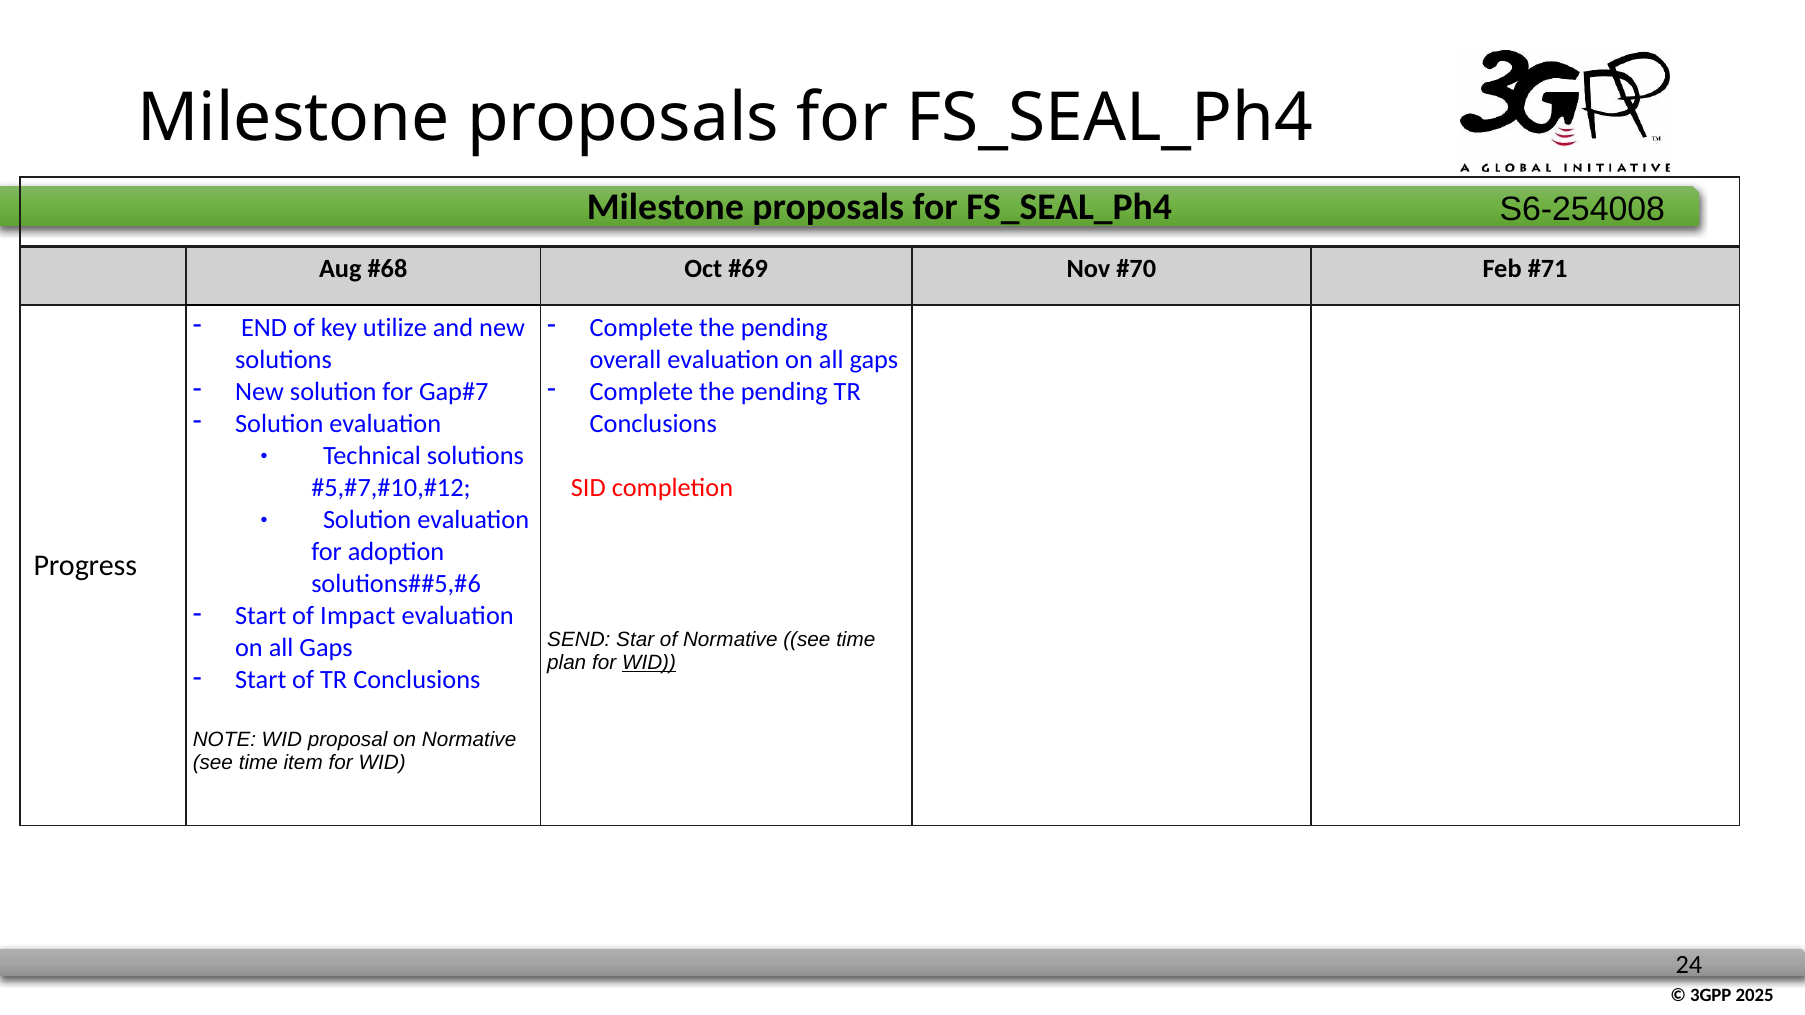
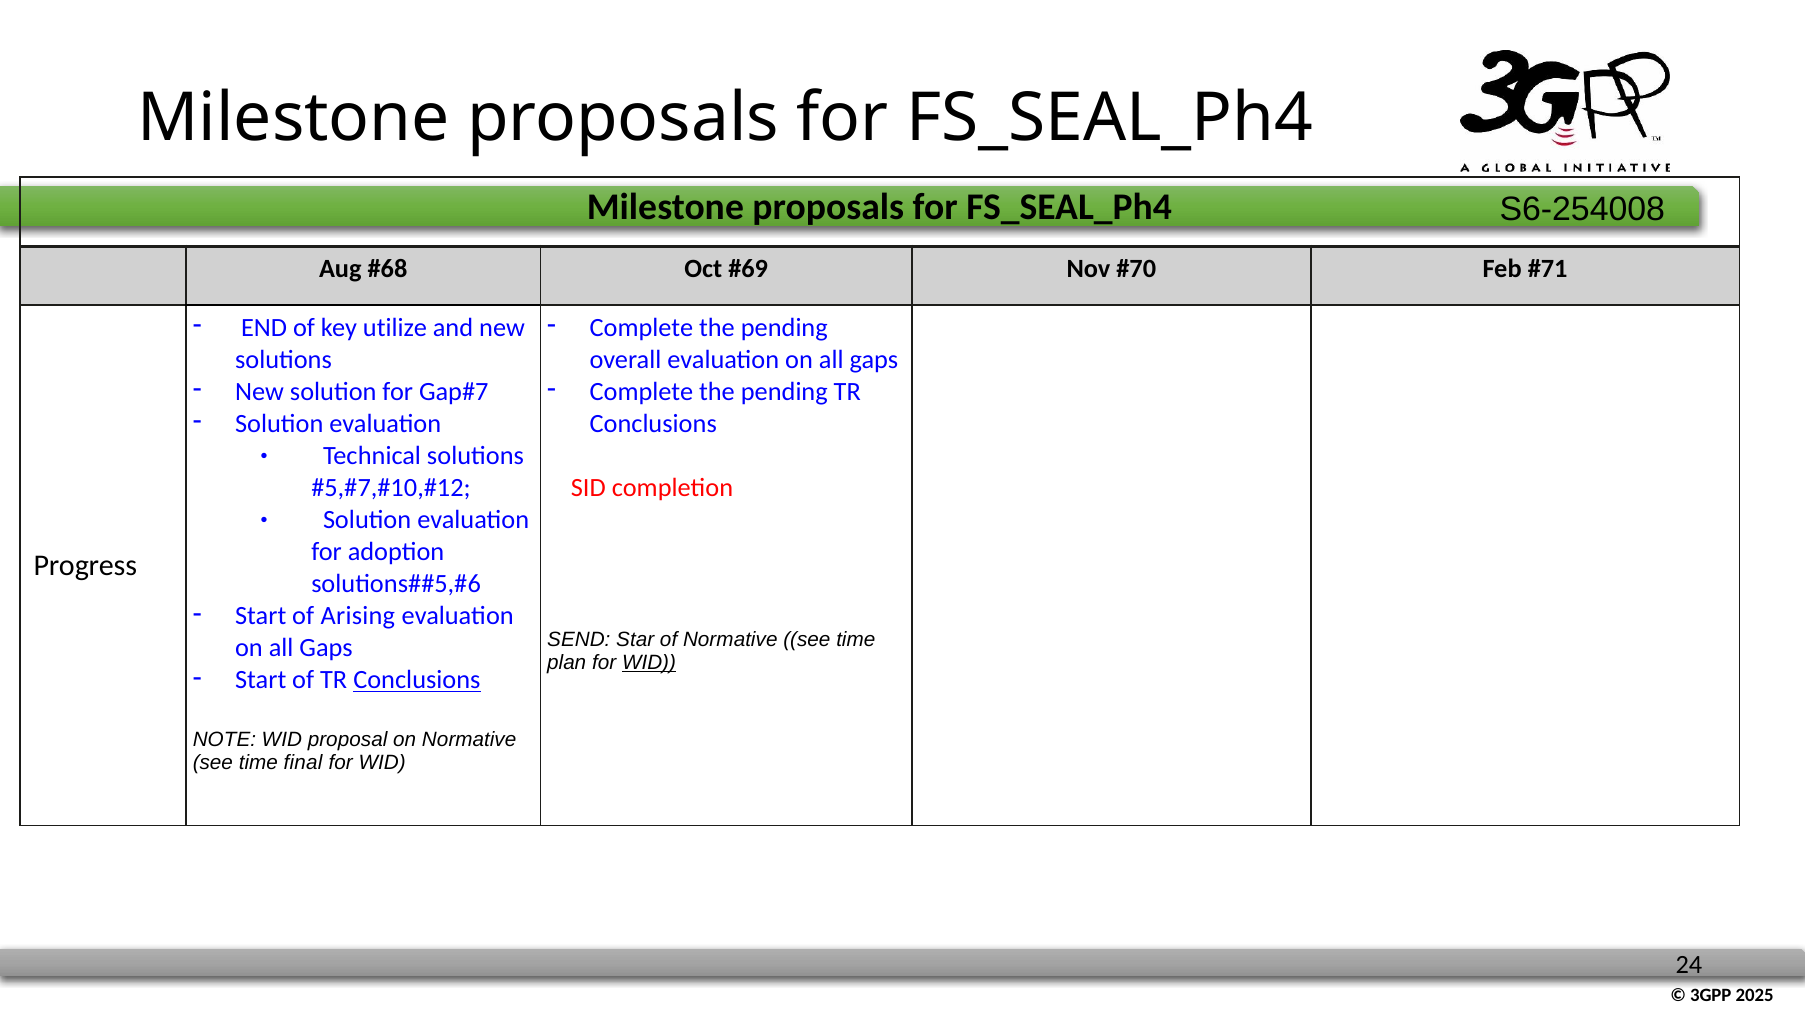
Impact: Impact -> Arising
Conclusions at (417, 680) underline: none -> present
item: item -> final
